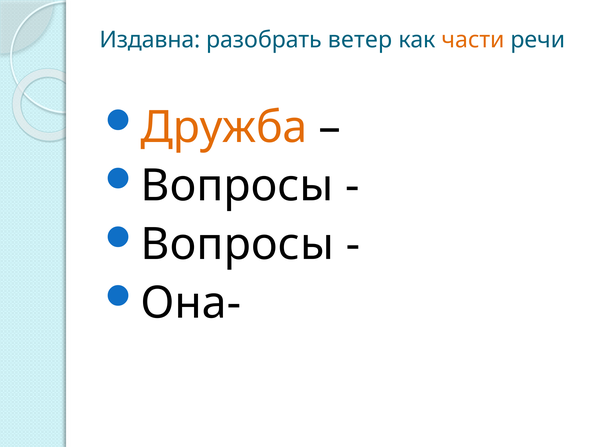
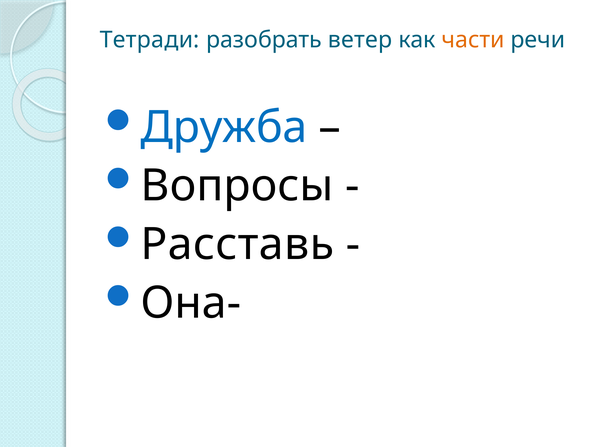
Издавна: Издавна -> Тетради
Дружба colour: orange -> blue
Вопросы at (237, 244): Вопросы -> Расставь
